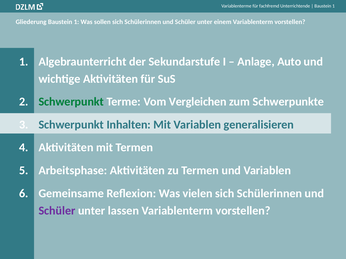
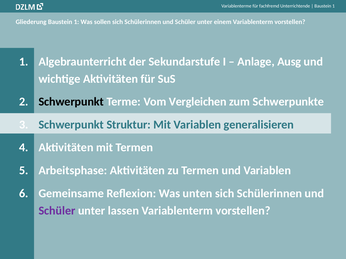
Auto: Auto -> Ausg
Schwerpunkt at (71, 102) colour: green -> black
Inhalten: Inhalten -> Struktur
vielen: vielen -> unten
